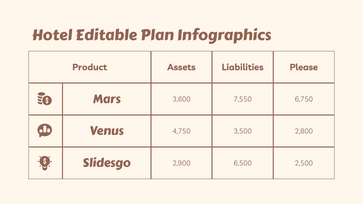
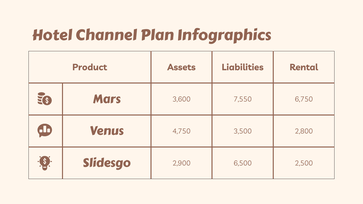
Editable: Editable -> Channel
Please: Please -> Rental
